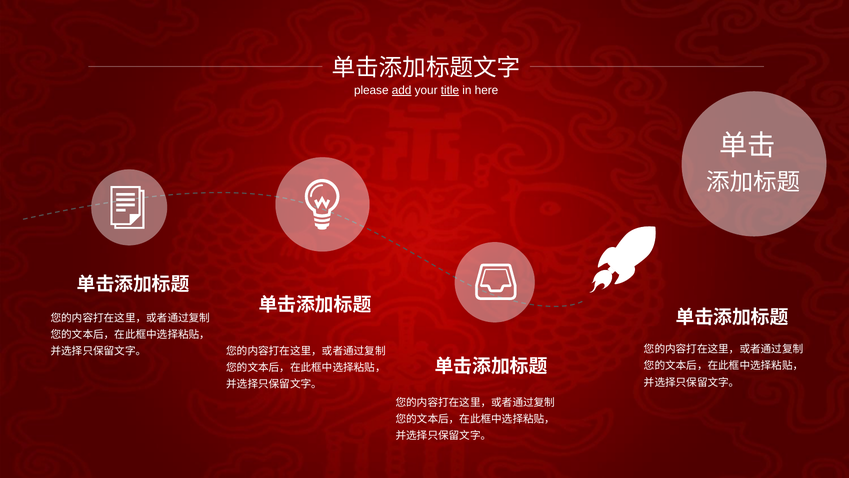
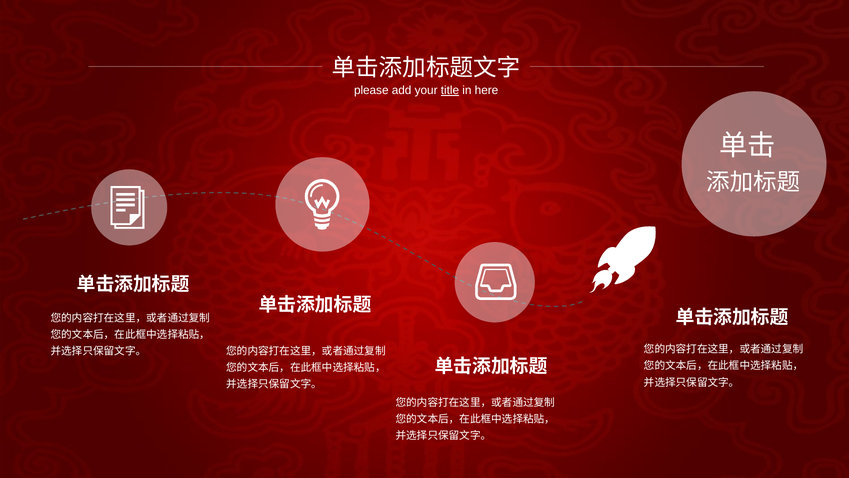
add underline: present -> none
